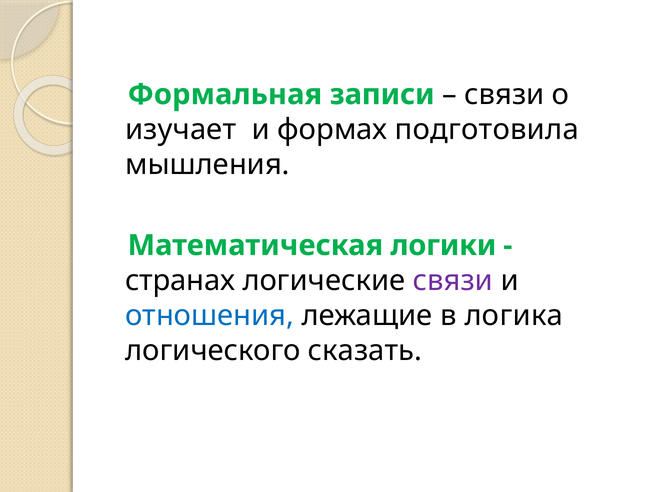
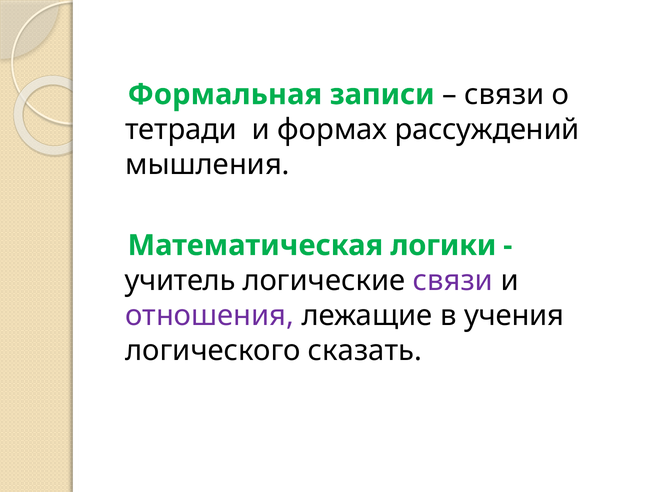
изучает: изучает -> тетради
подготовила: подготовила -> рассуждений
странах: странах -> учитель
отношения colour: blue -> purple
логика: логика -> учения
